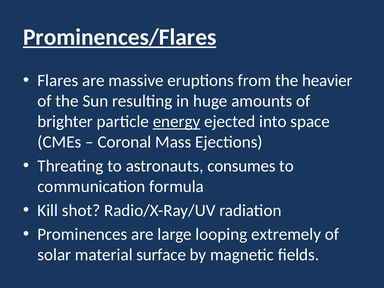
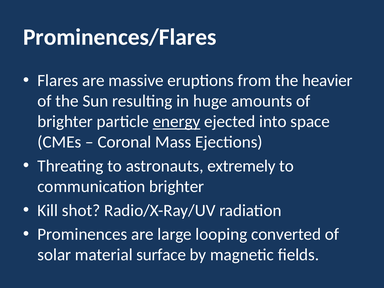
Prominences/Flares underline: present -> none
consumes: consumes -> extremely
communication formula: formula -> brighter
extremely: extremely -> converted
